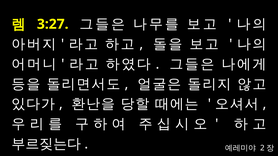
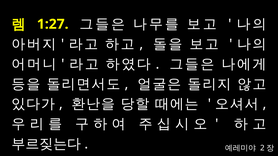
3:27: 3:27 -> 1:27
